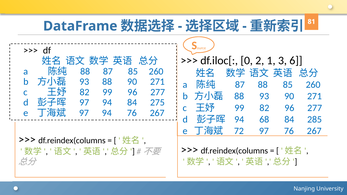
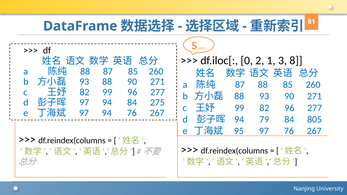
6: 6 -> 8
68: 68 -> 79
285: 285 -> 805
72: 72 -> 95
